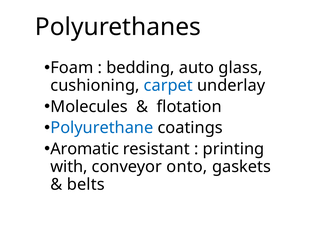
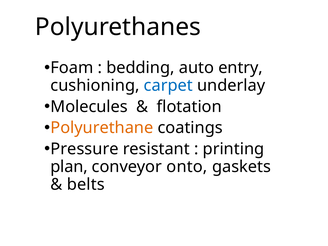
glass: glass -> entry
Polyurethane colour: blue -> orange
Aromatic: Aromatic -> Pressure
with: with -> plan
